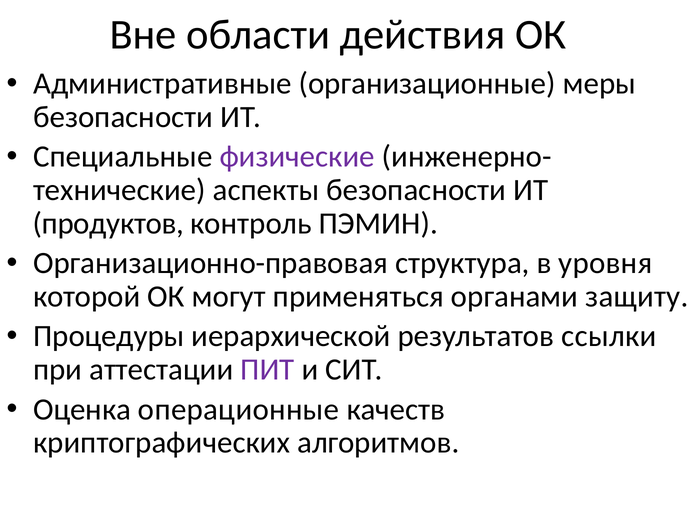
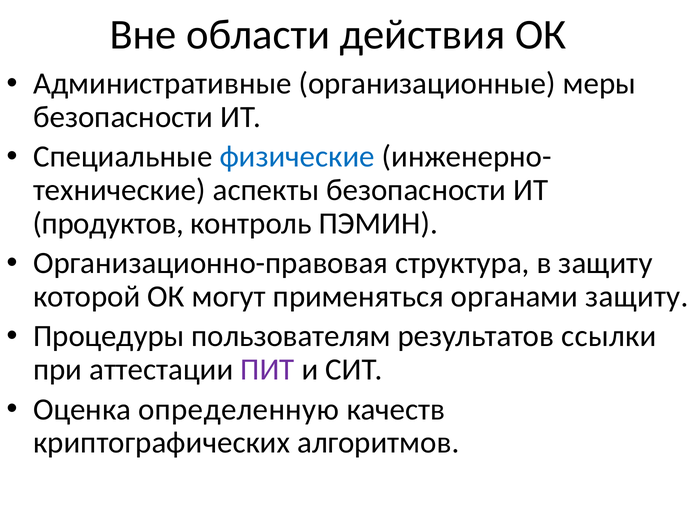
физические colour: purple -> blue
в уровня: уровня -> защиту
иерархической: иерархической -> пользователям
операционные: операционные -> определенную
